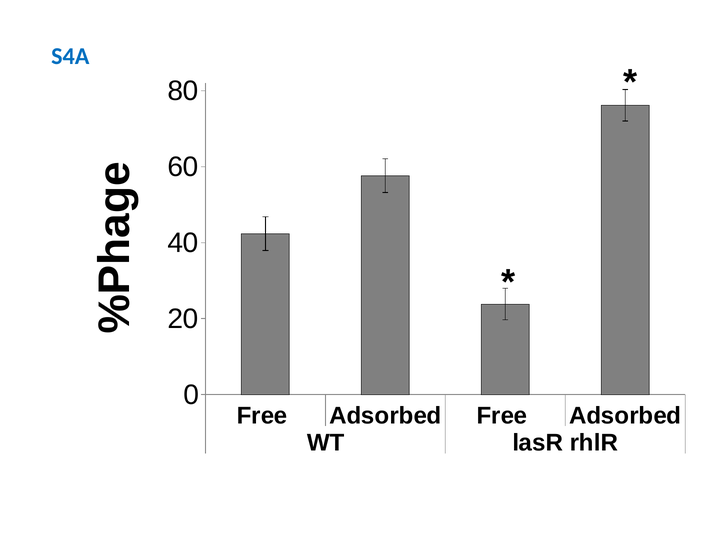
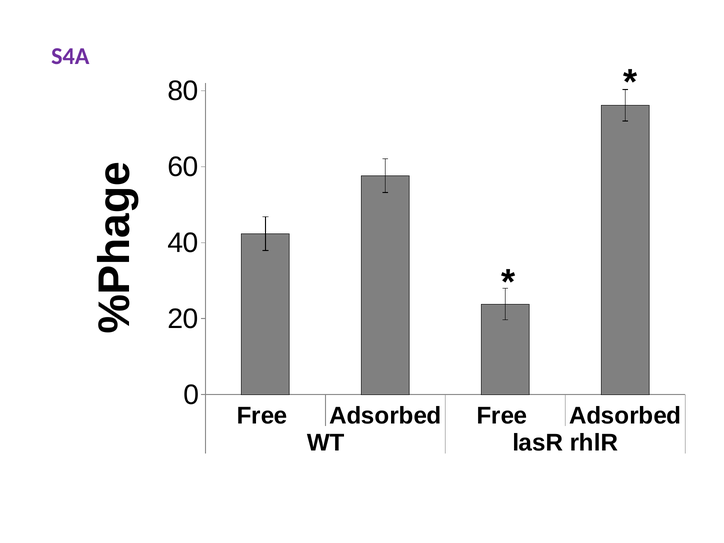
S4A colour: blue -> purple
